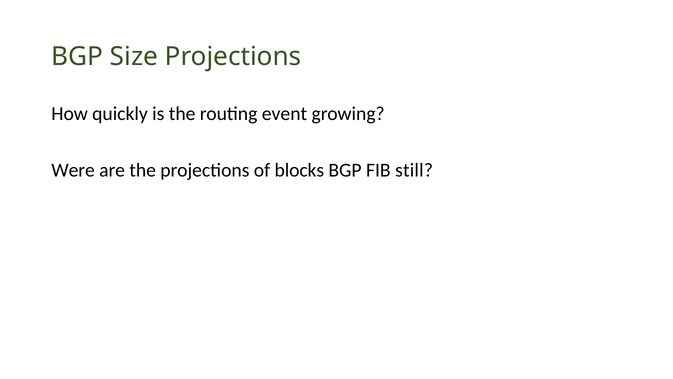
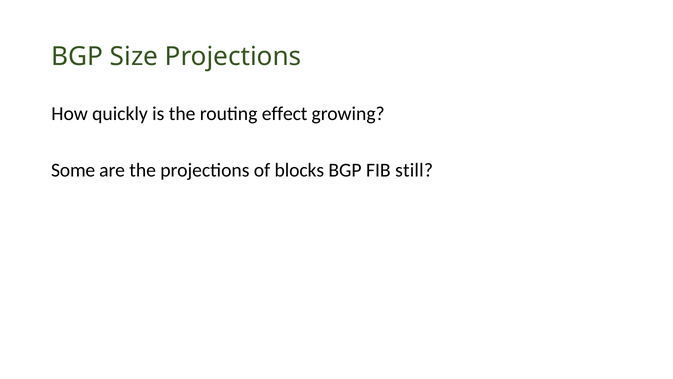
event: event -> effect
Were: Were -> Some
